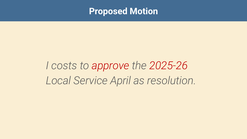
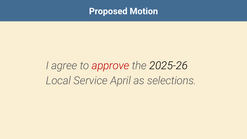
costs: costs -> agree
2025-26 colour: red -> black
resolution: resolution -> selections
